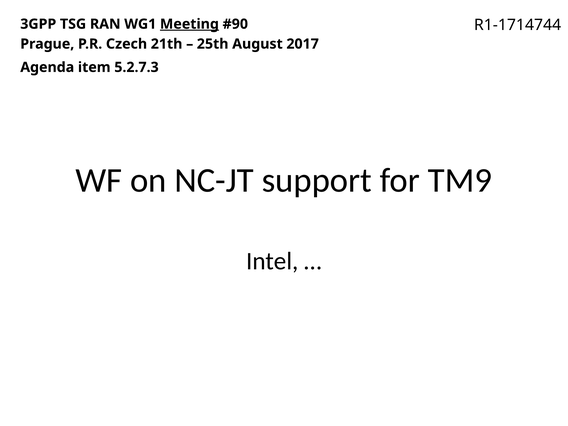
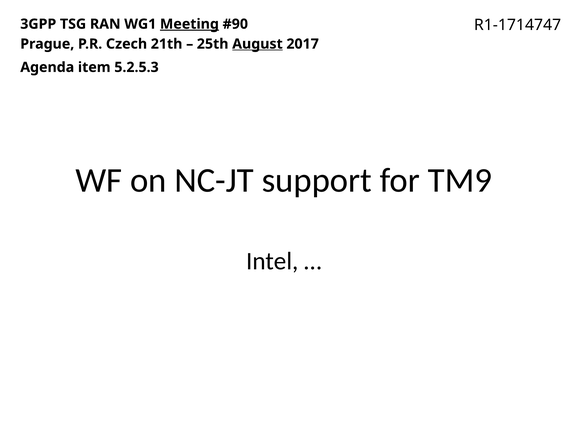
R1-1714744: R1-1714744 -> R1-1714747
August underline: none -> present
5.2.7.3: 5.2.7.3 -> 5.2.5.3
